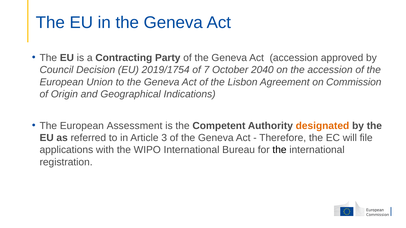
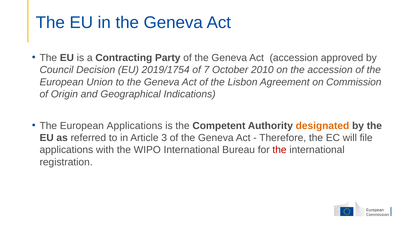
2040: 2040 -> 2010
European Assessment: Assessment -> Applications
the at (280, 150) colour: black -> red
